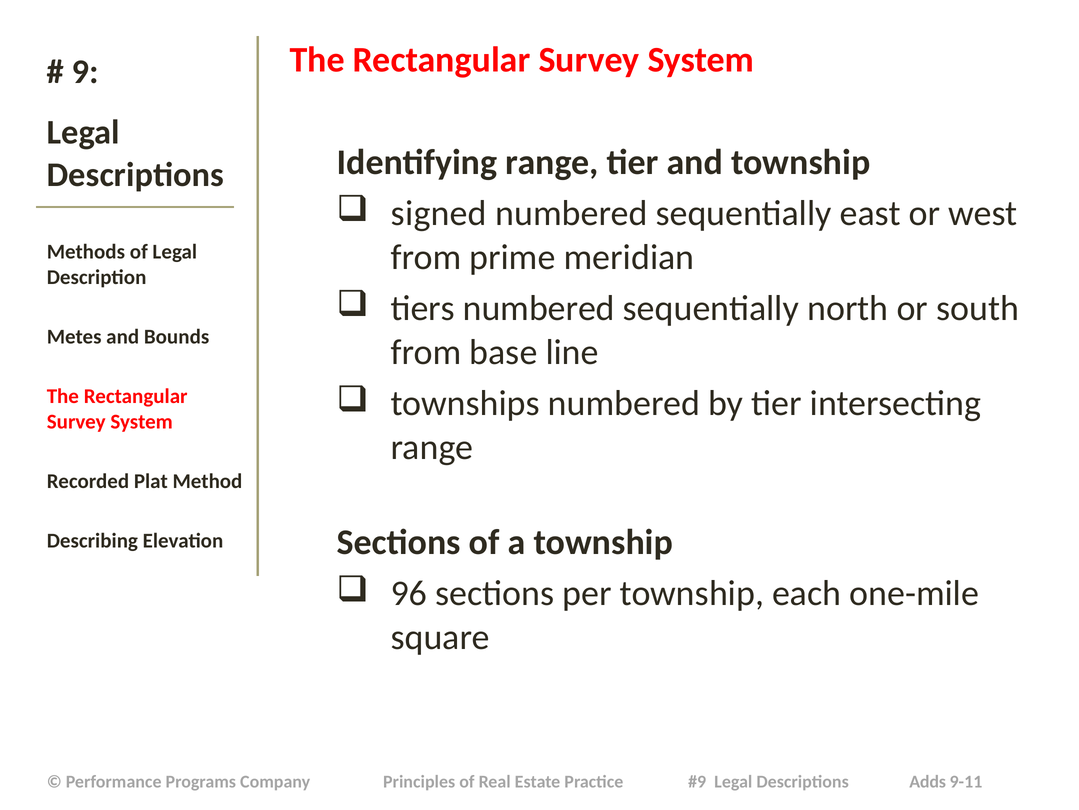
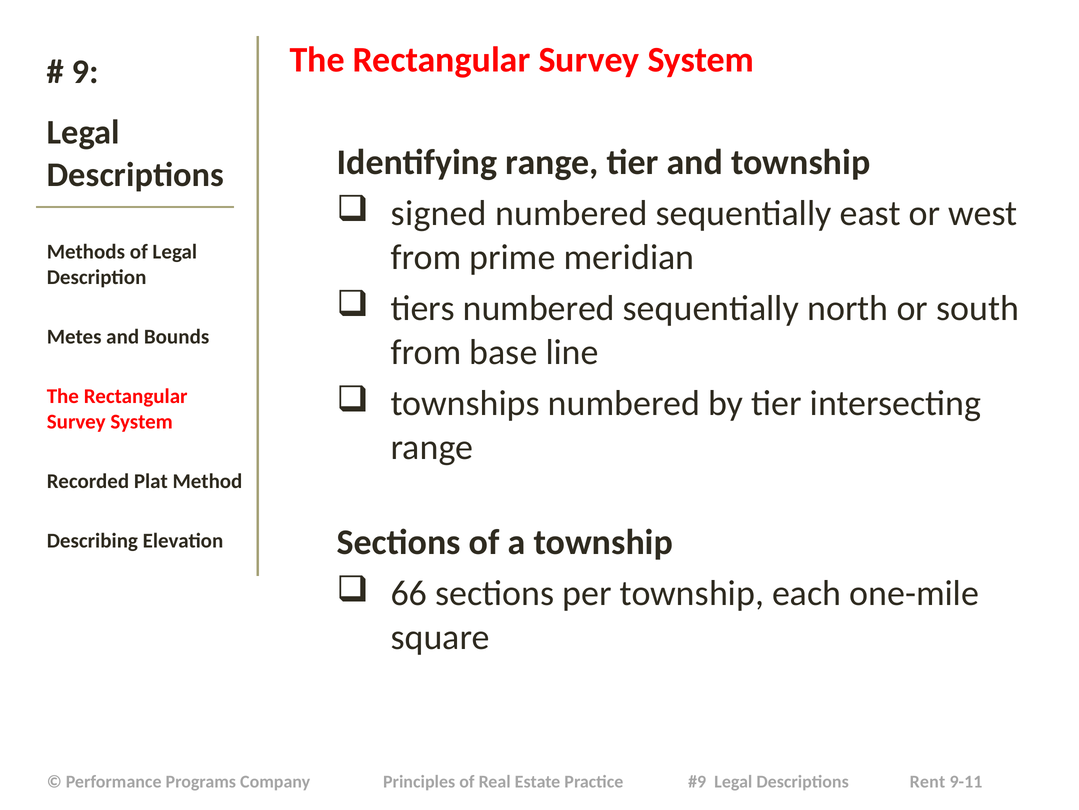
96: 96 -> 66
Adds: Adds -> Rent
